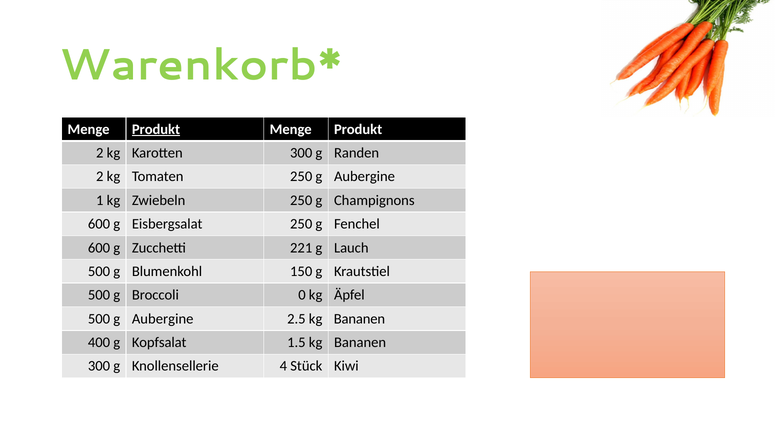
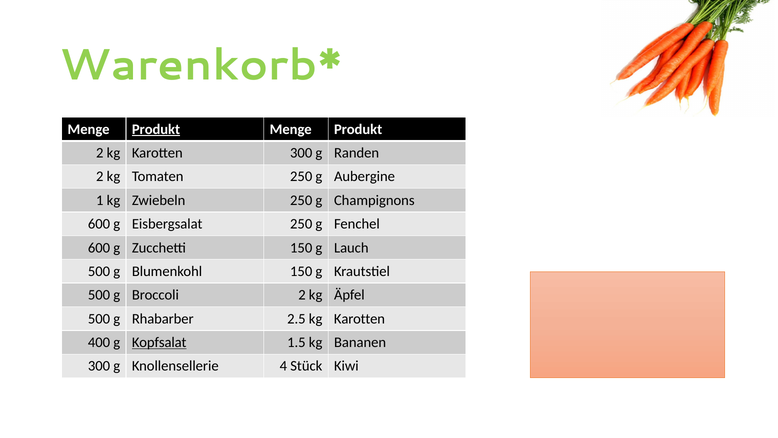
Zucchetti 221: 221 -> 150
Broccoli 0: 0 -> 2
500 g Aubergine: Aubergine -> Rhabarber
2.5 kg Bananen: Bananen -> Karotten
Kopfsalat underline: none -> present
